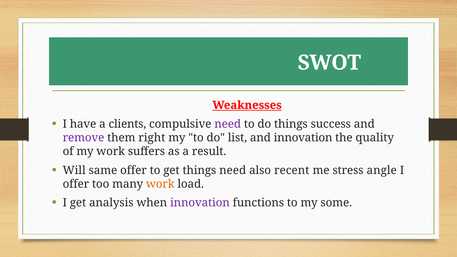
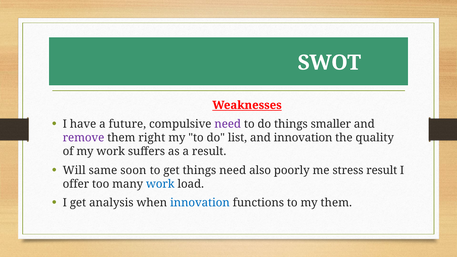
clients: clients -> future
success: success -> smaller
same offer: offer -> soon
recent: recent -> poorly
stress angle: angle -> result
work at (160, 184) colour: orange -> blue
innovation at (200, 203) colour: purple -> blue
my some: some -> them
